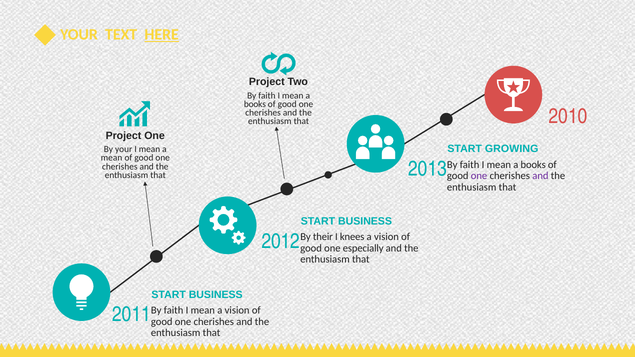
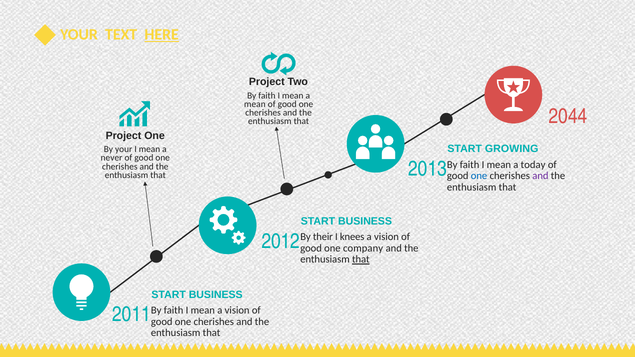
books at (255, 104): books -> mean
2010: 2010 -> 2044
mean at (112, 158): mean -> never
books at (533, 165): books -> today
one at (479, 176) colour: purple -> blue
especially: especially -> company
that at (361, 260) underline: none -> present
